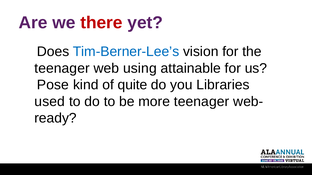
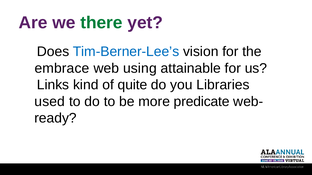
there colour: red -> green
teenager at (62, 68): teenager -> embrace
Pose: Pose -> Links
more teenager: teenager -> predicate
